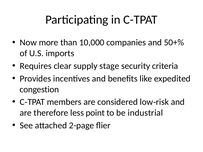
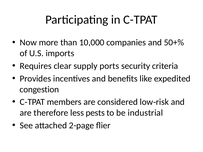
stage: stage -> ports
point: point -> pests
